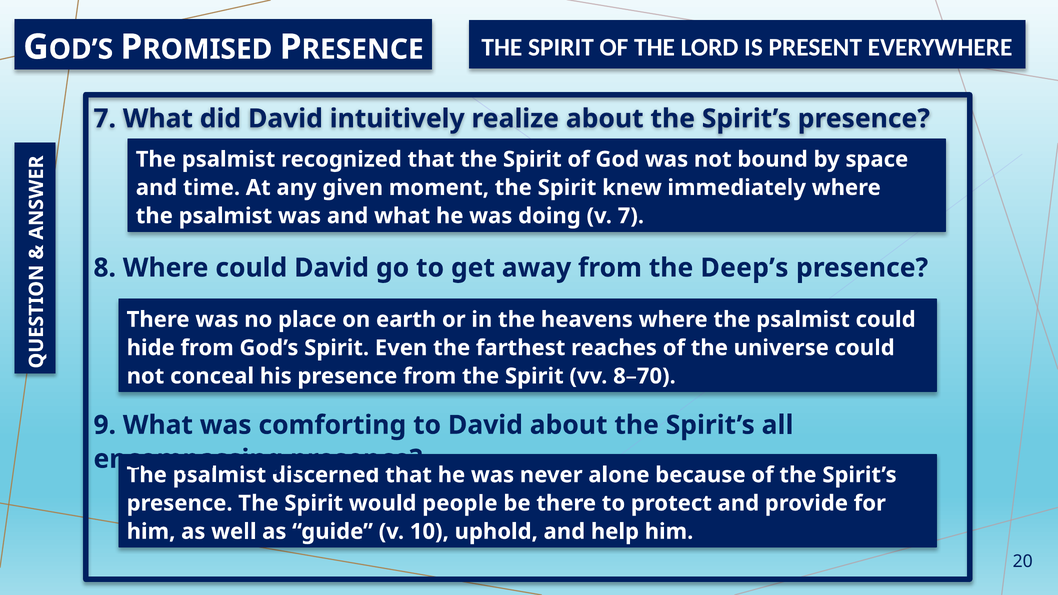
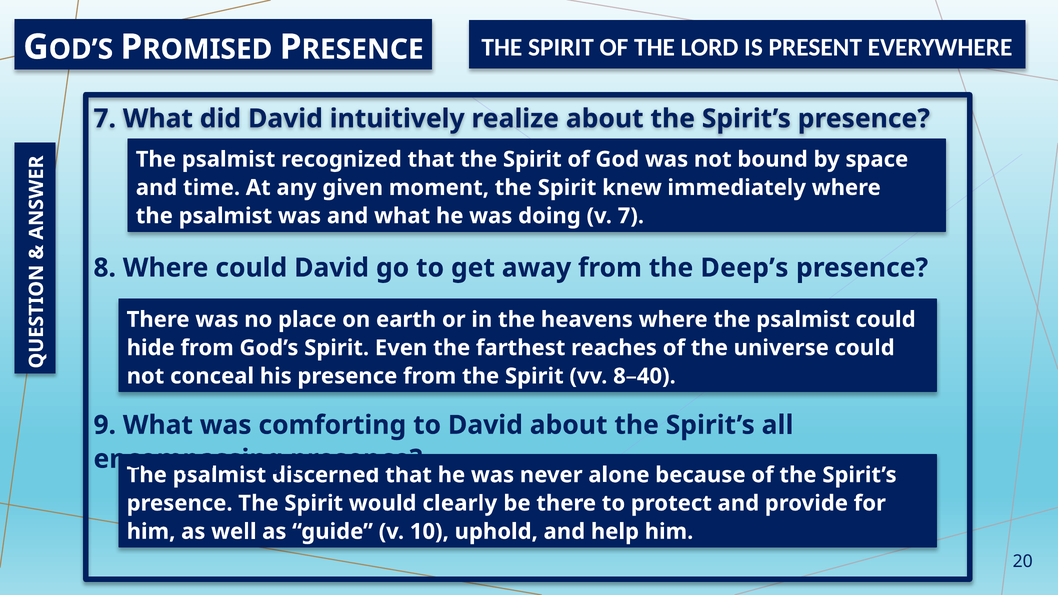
8–70: 8–70 -> 8–40
people: people -> clearly
